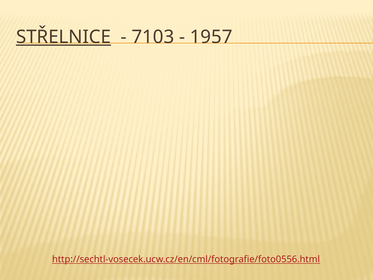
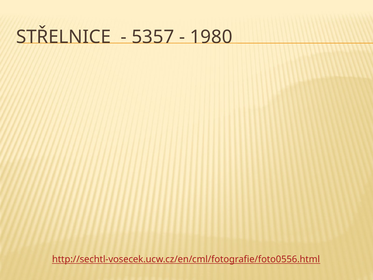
STŘELNICE underline: present -> none
7103: 7103 -> 5357
1957: 1957 -> 1980
